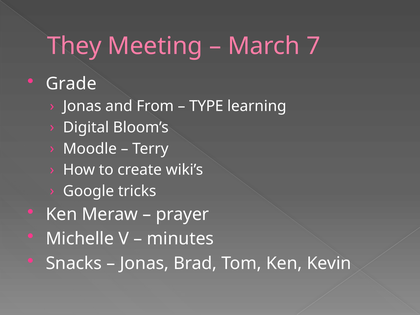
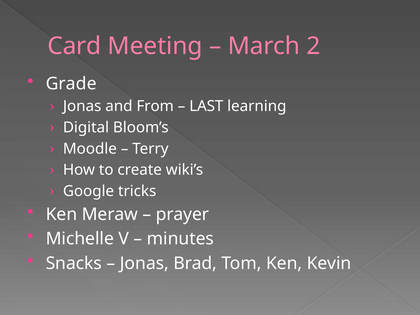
They: They -> Card
7: 7 -> 2
TYPE: TYPE -> LAST
